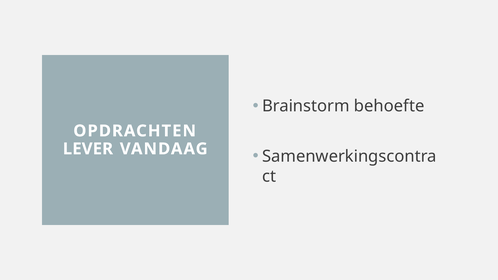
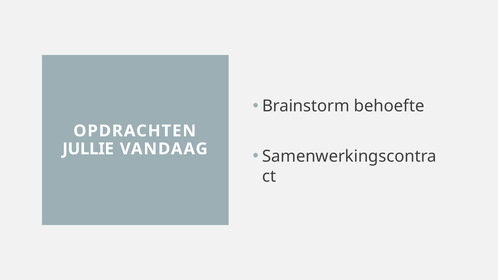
LEVER: LEVER -> JULLIE
